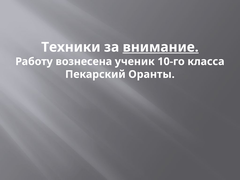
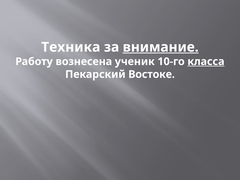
Техники: Техники -> Техника
класса underline: none -> present
Оранты: Оранты -> Востоке
